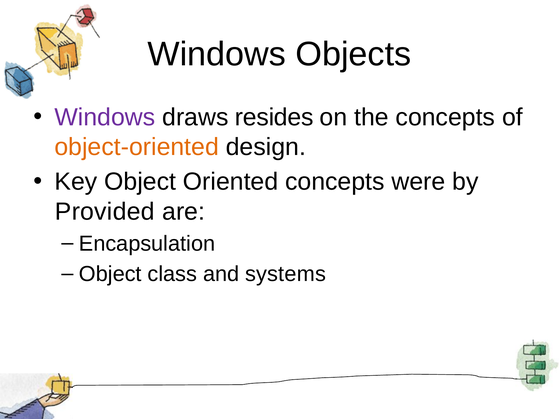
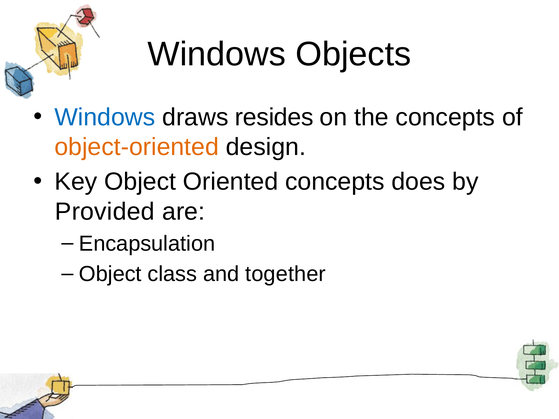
Windows at (105, 117) colour: purple -> blue
were: were -> does
systems: systems -> together
